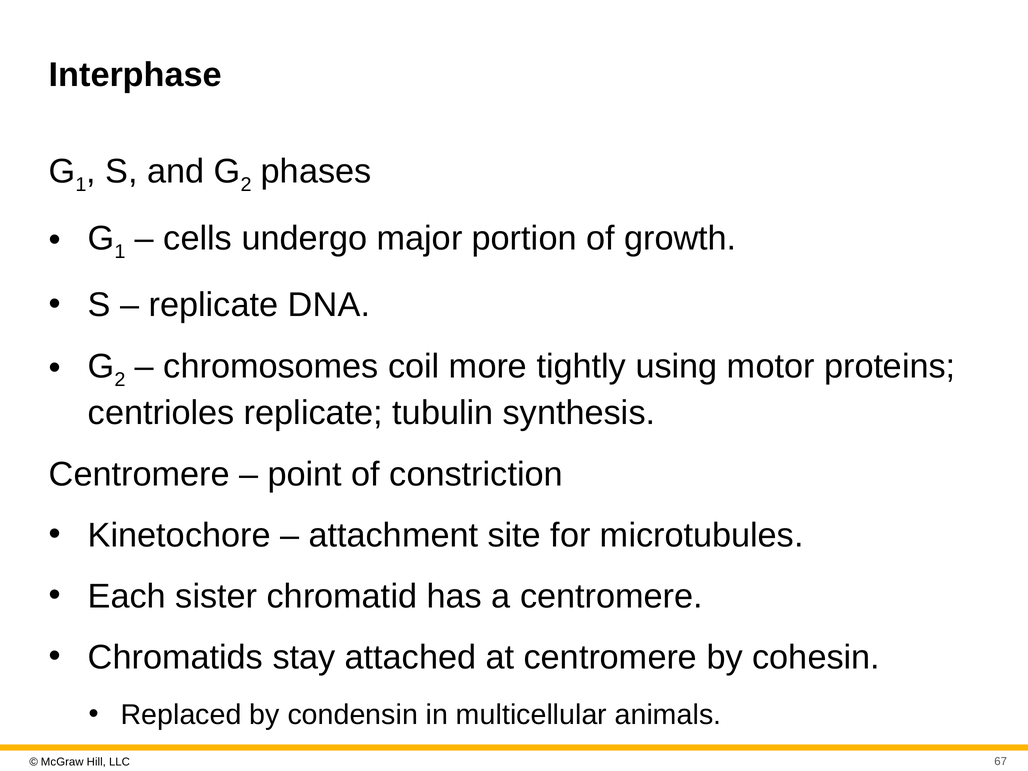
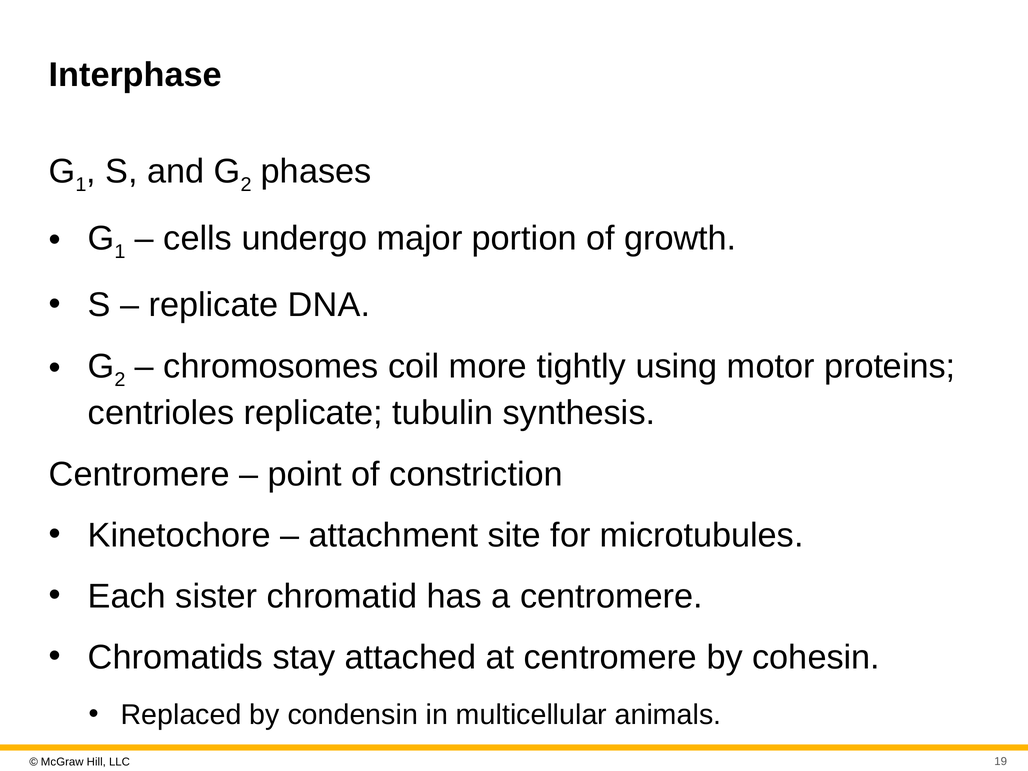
67: 67 -> 19
